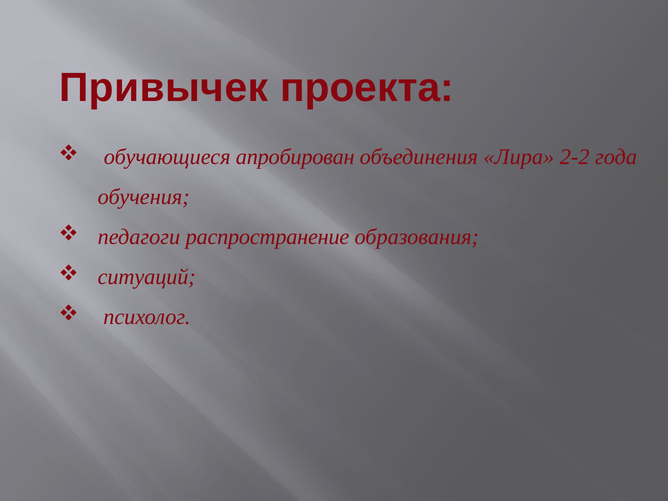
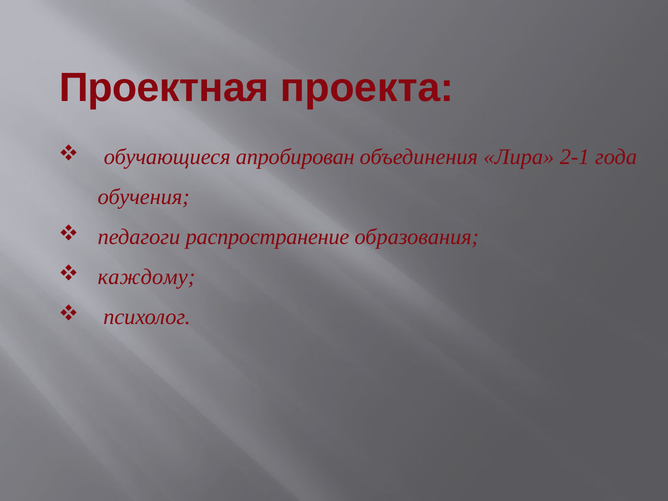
Привычек: Привычек -> Проектная
2-2: 2-2 -> 2-1
ситуаций: ситуаций -> каждому
